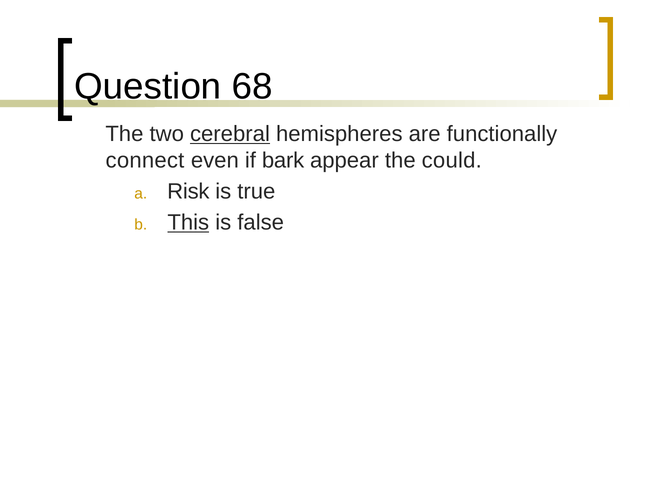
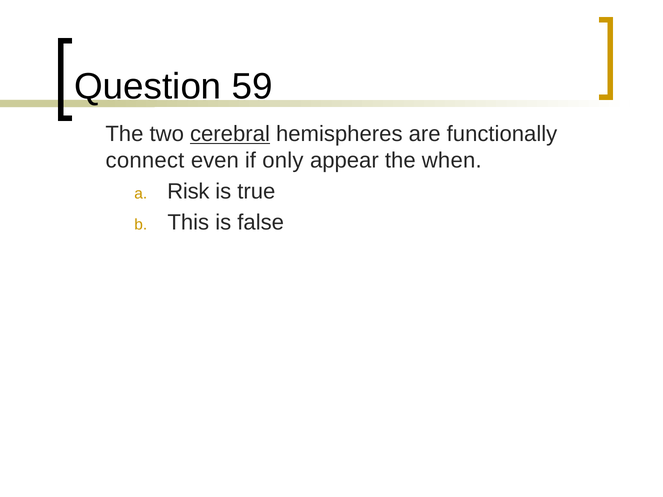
68: 68 -> 59
bark: bark -> only
could: could -> when
This underline: present -> none
